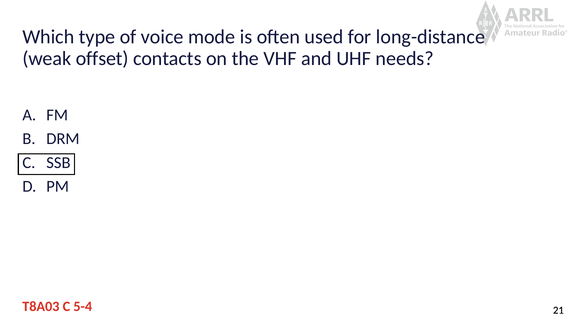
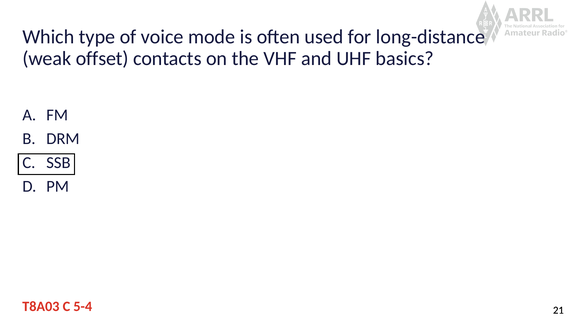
needs: needs -> basics
